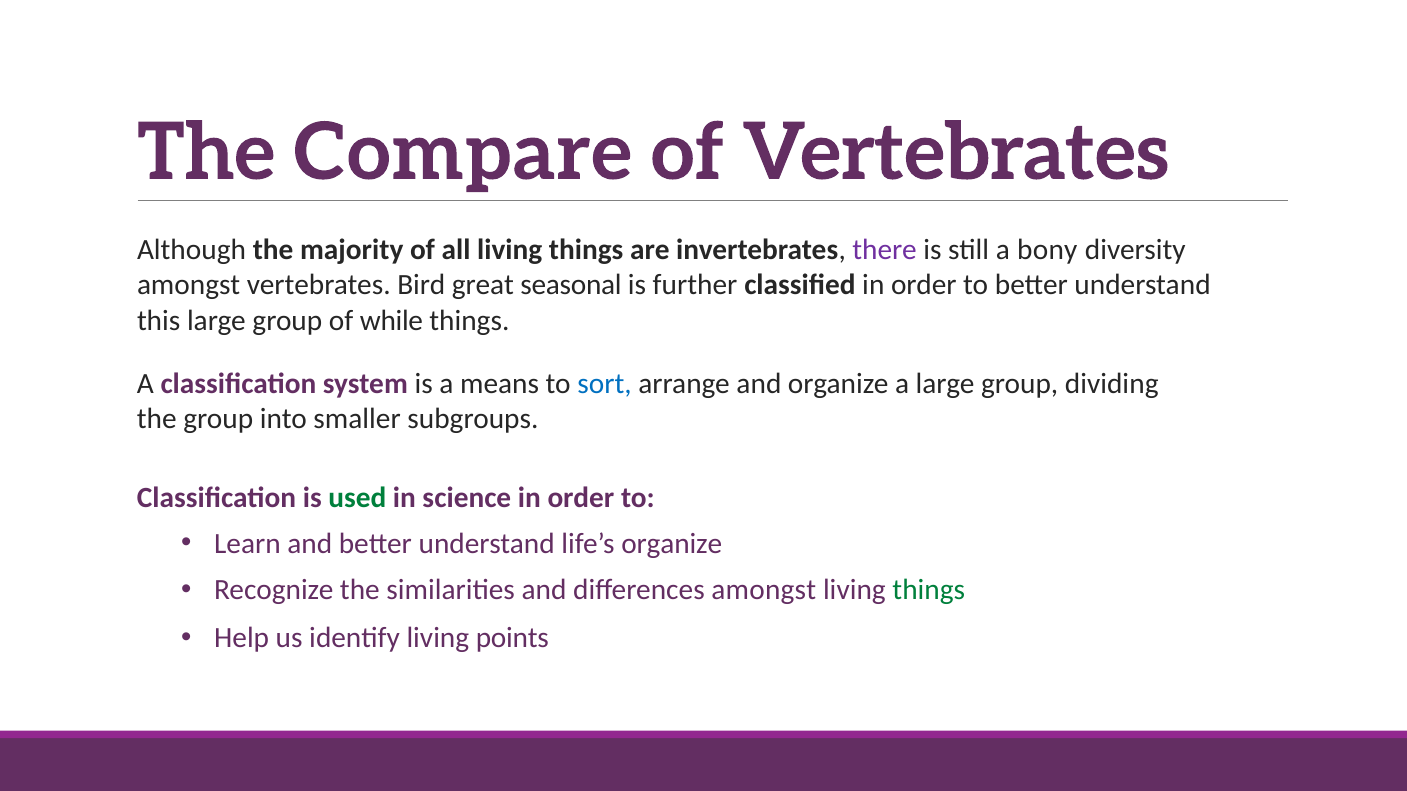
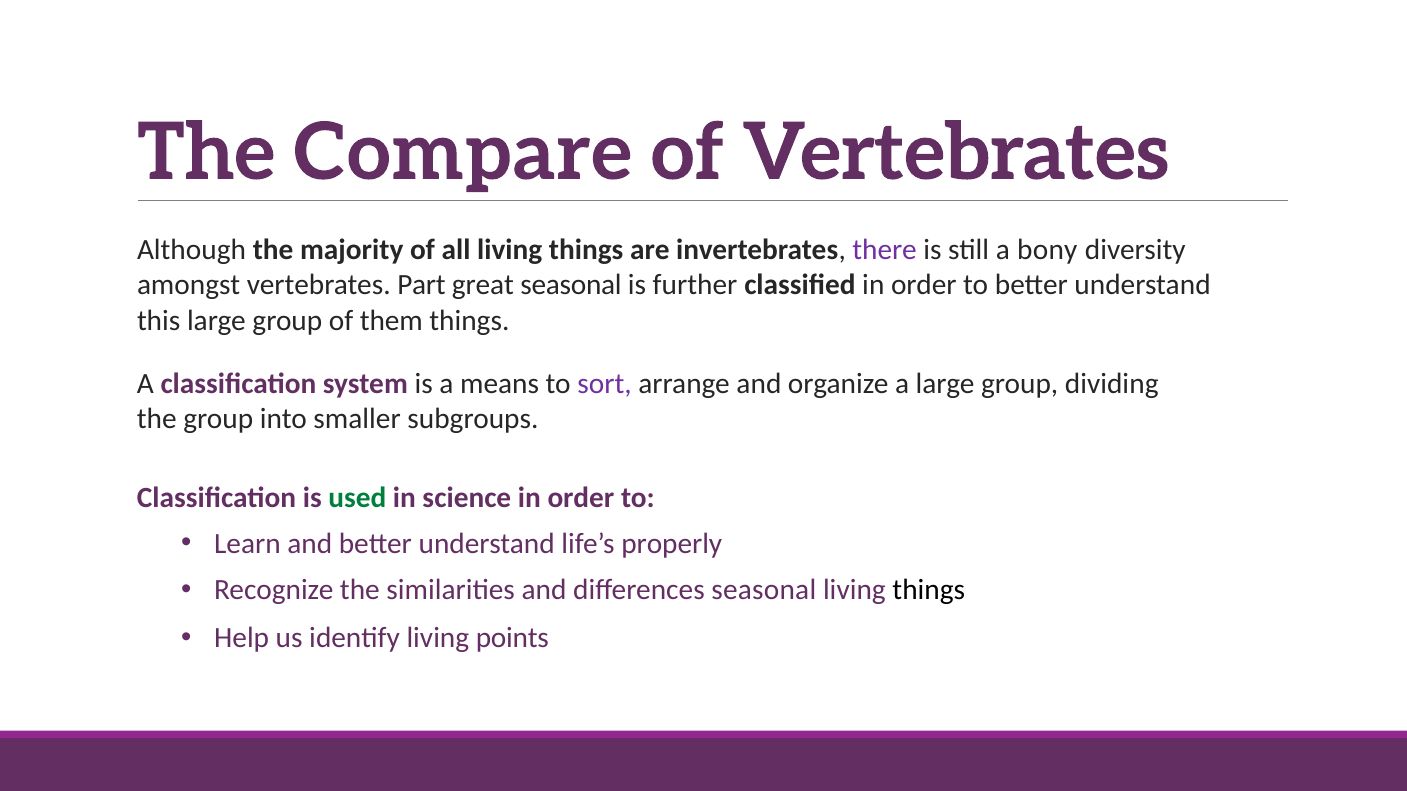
Bird: Bird -> Part
while: while -> them
sort colour: blue -> purple
life’s organize: organize -> properly
differences amongst: amongst -> seasonal
things at (929, 590) colour: green -> black
